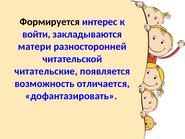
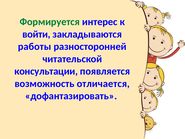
Формируется colour: black -> green
матери: матери -> работы
читательские: читательские -> консультации
